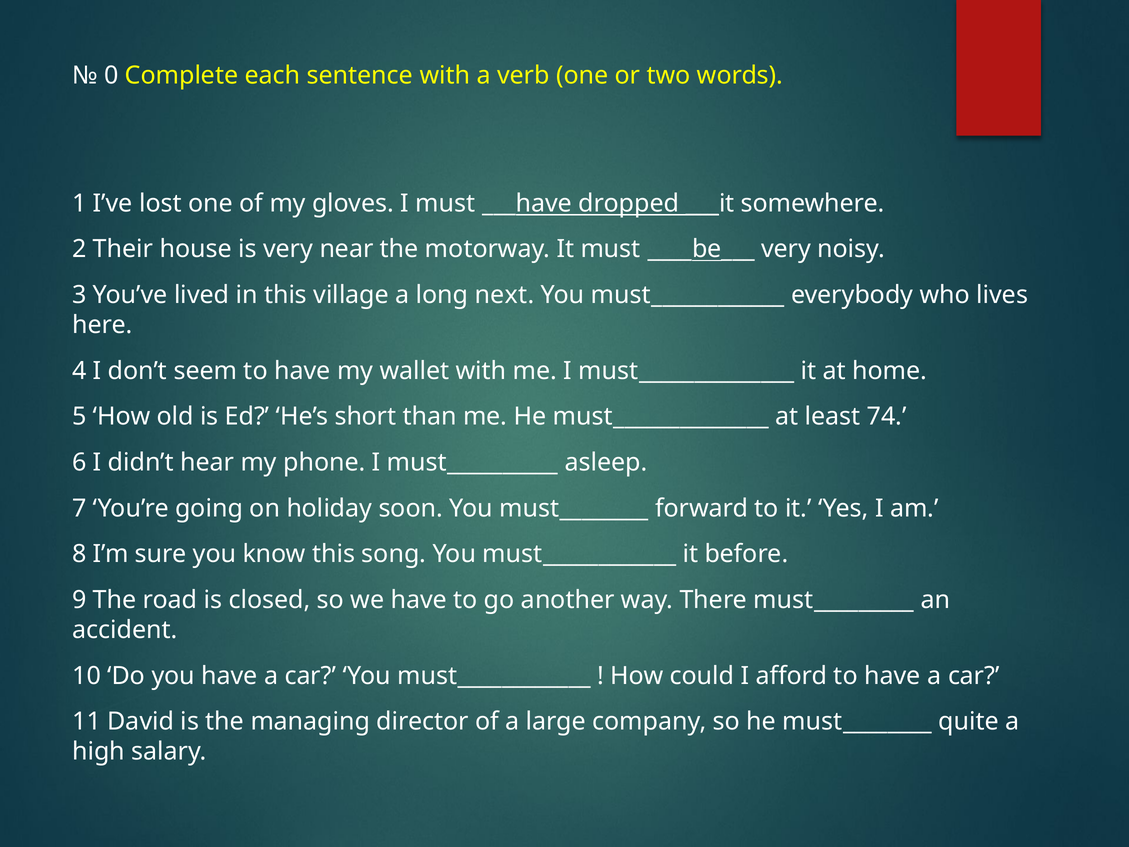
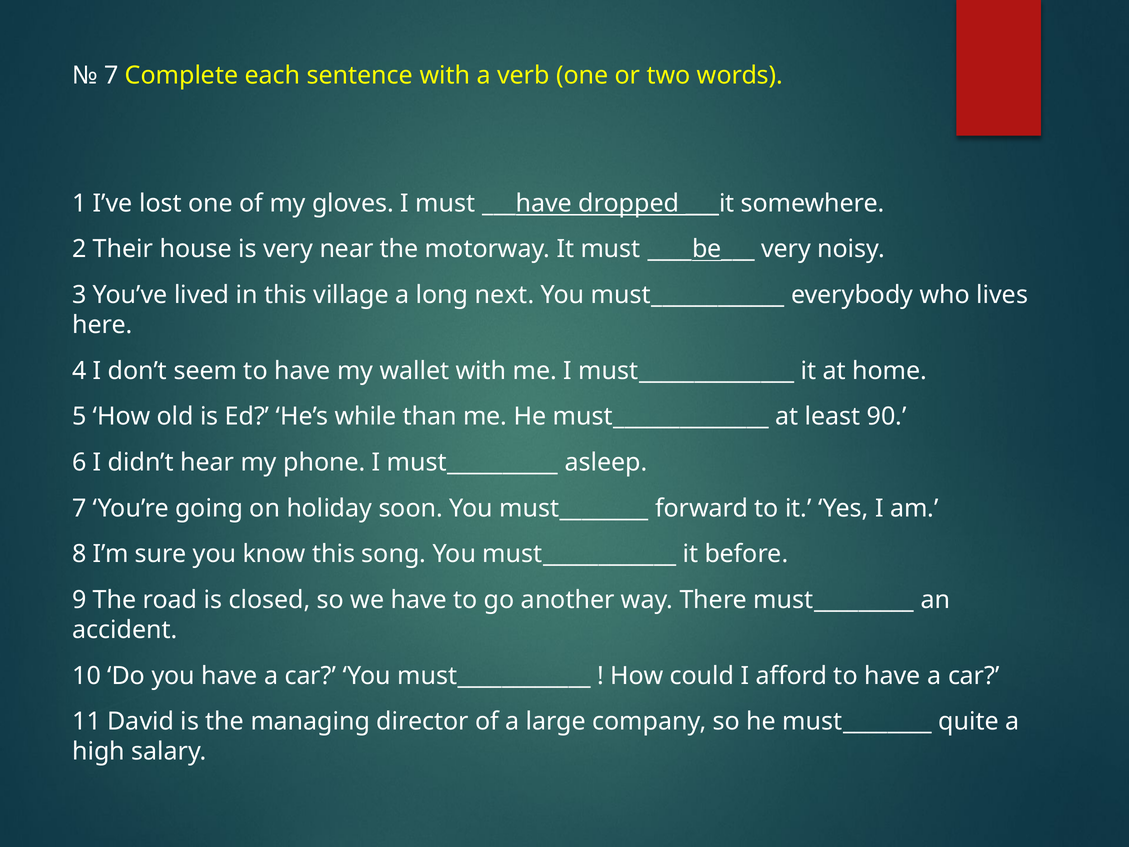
0 at (111, 75): 0 -> 7
short: short -> while
74: 74 -> 90
